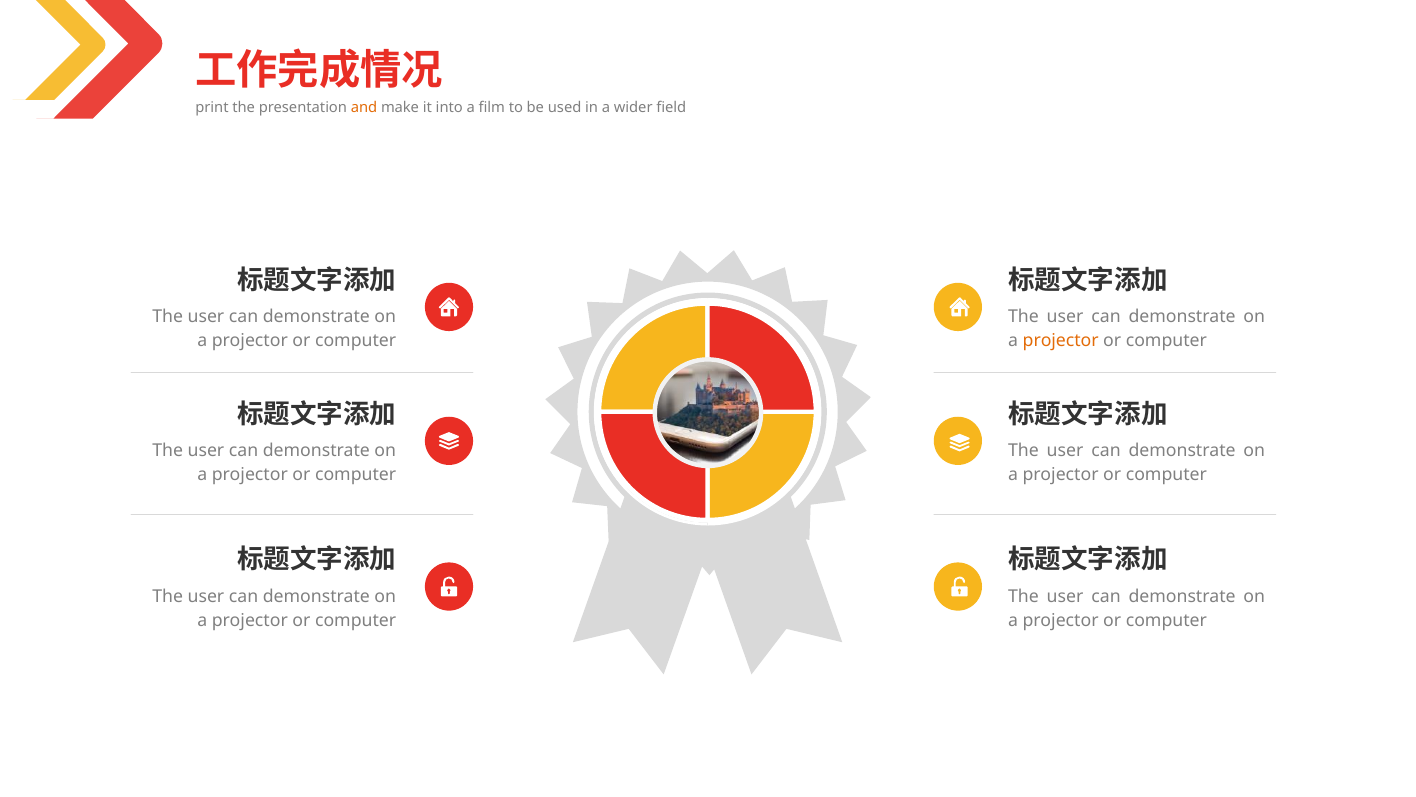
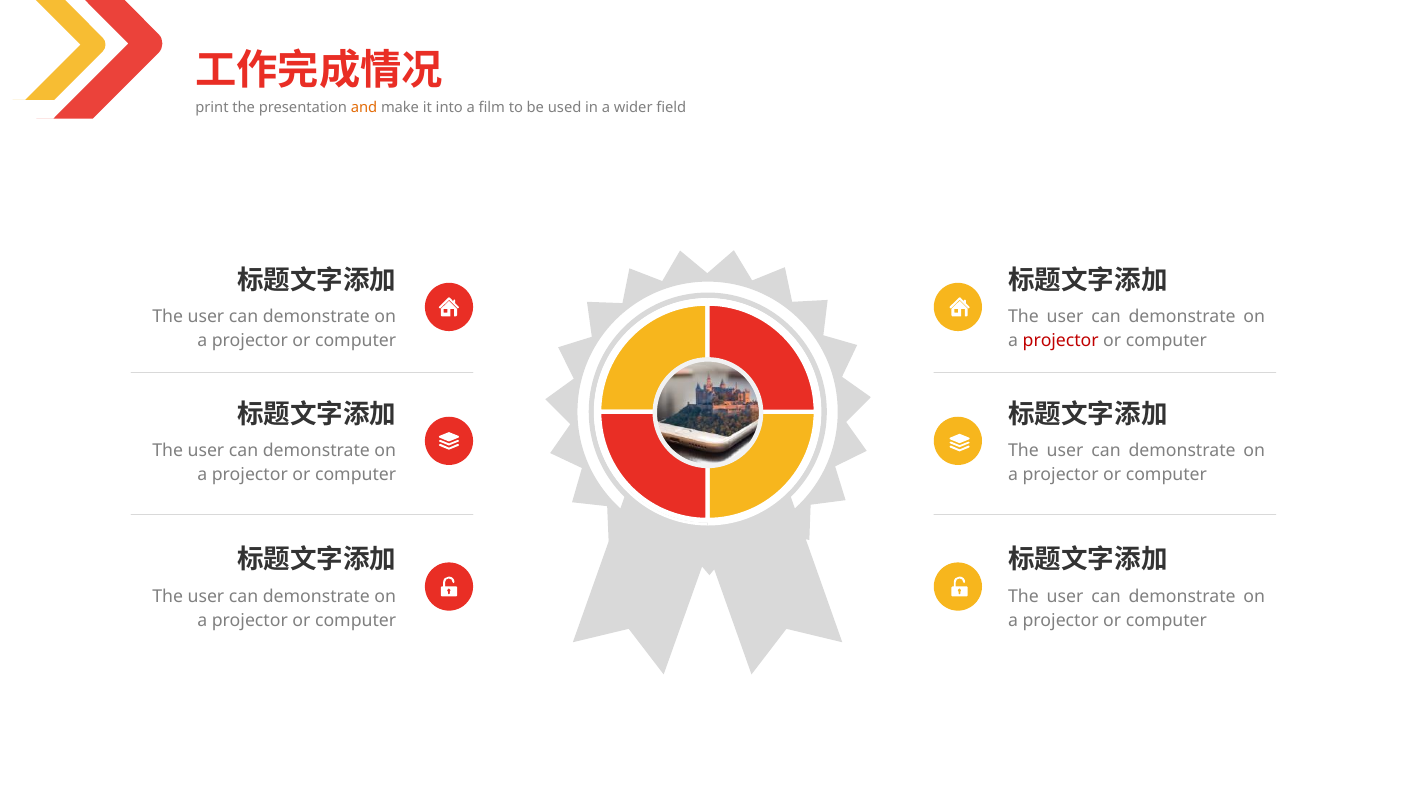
projector at (1061, 341) colour: orange -> red
